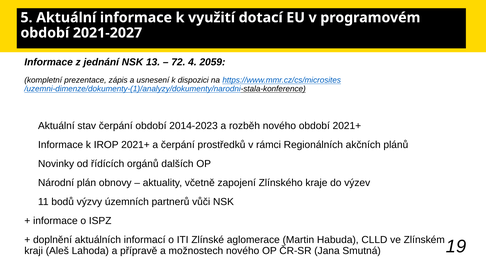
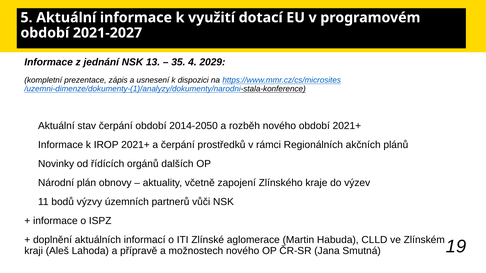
72: 72 -> 35
2059: 2059 -> 2029
2014-2023: 2014-2023 -> 2014-2050
